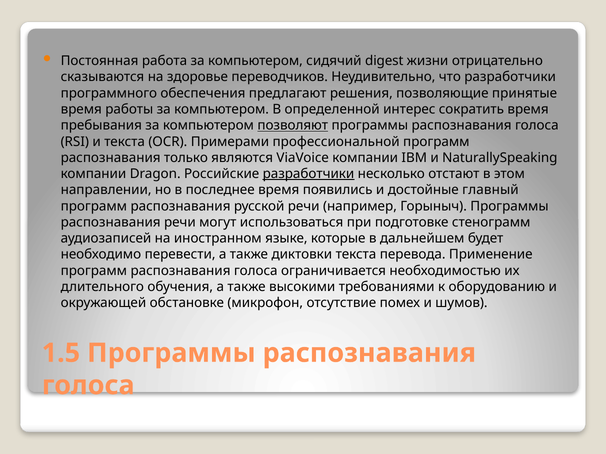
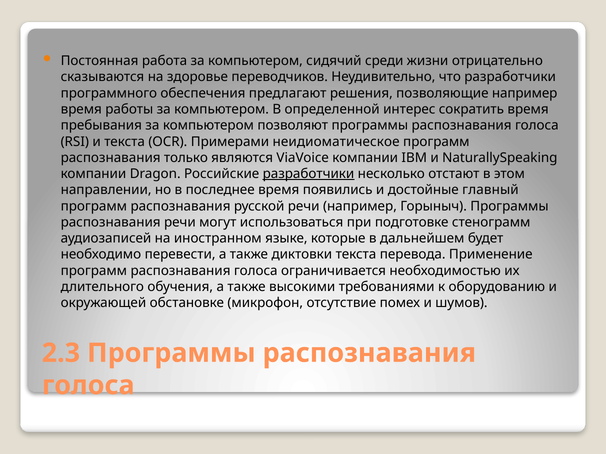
digest: digest -> среди
позволяющие принятые: принятые -> например
позволяют underline: present -> none
профессиональной: профессиональной -> неидиоматическое
1.5: 1.5 -> 2.3
